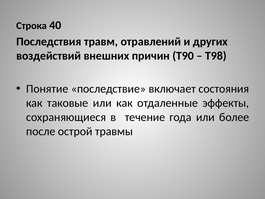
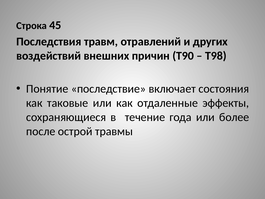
40: 40 -> 45
